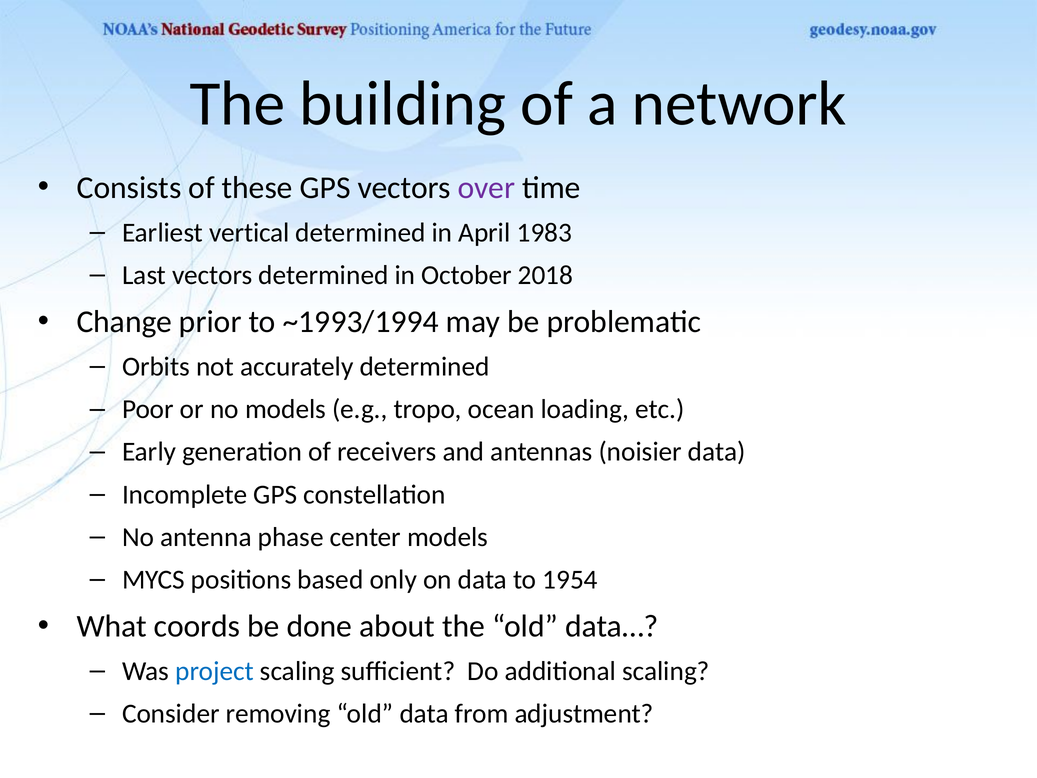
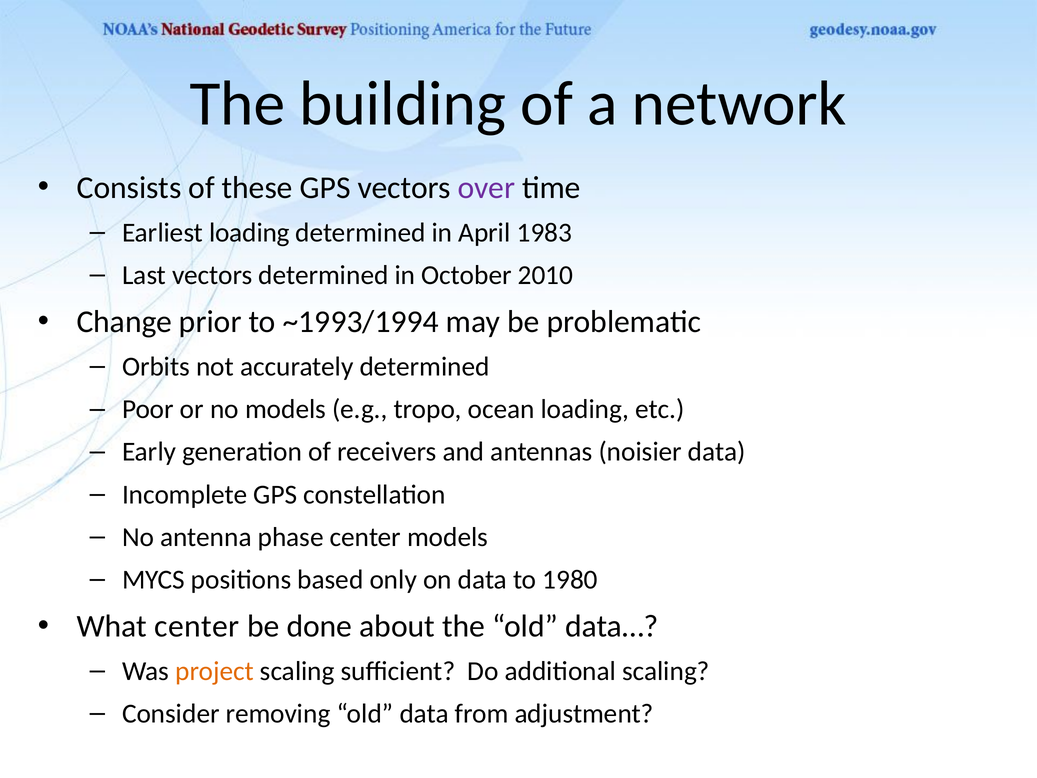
Earliest vertical: vertical -> loading
2018: 2018 -> 2010
1954: 1954 -> 1980
What coords: coords -> center
project colour: blue -> orange
